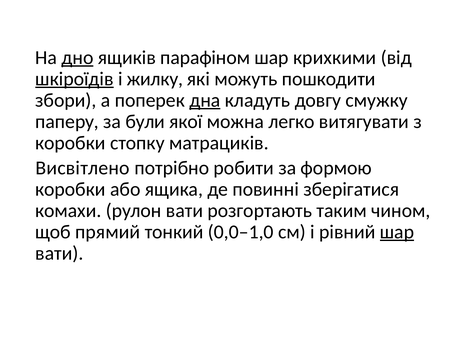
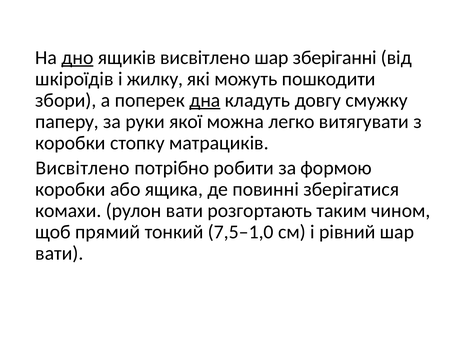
ящиків парафіном: парафіном -> висвітлено
крихкими: крихкими -> зберіганні
шкіроїдів underline: present -> none
були: були -> руки
0,0–1,0: 0,0–1,0 -> 7,5–1,0
шар at (397, 232) underline: present -> none
